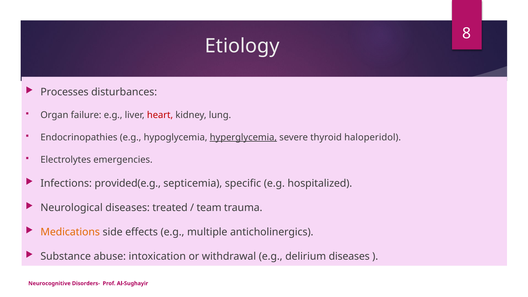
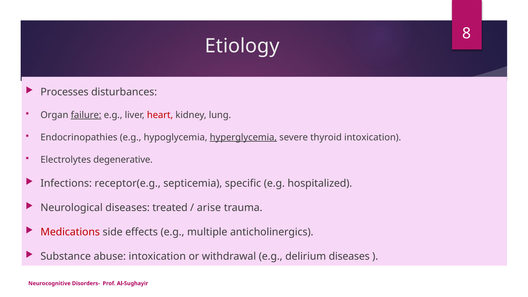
failure underline: none -> present
thyroid haloperidol: haloperidol -> intoxication
emergencies: emergencies -> degenerative
provided(e.g: provided(e.g -> receptor(e.g
team: team -> arise
Medications colour: orange -> red
